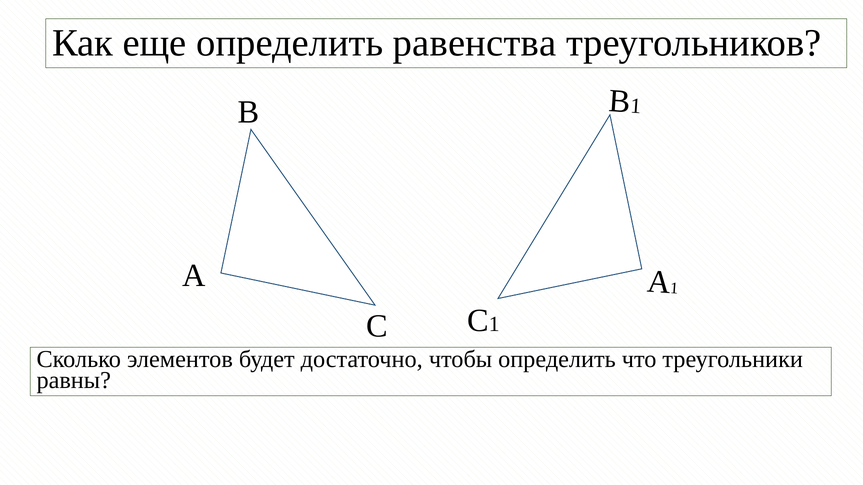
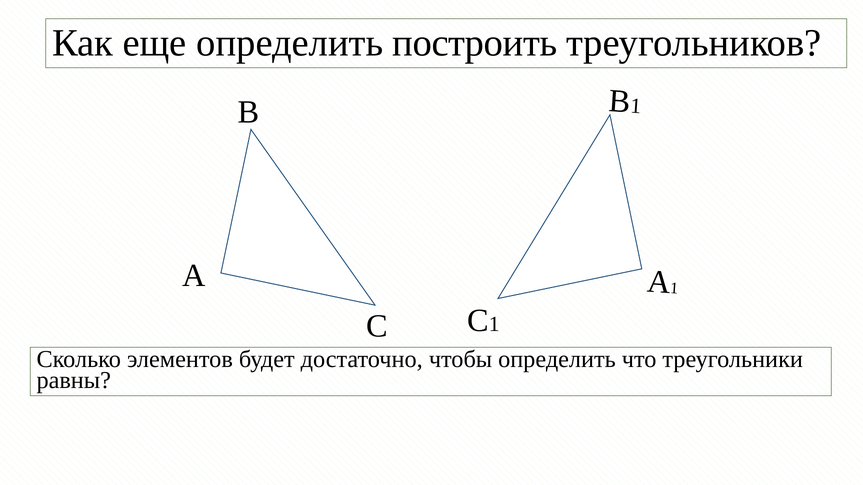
равенства: равенства -> построить
